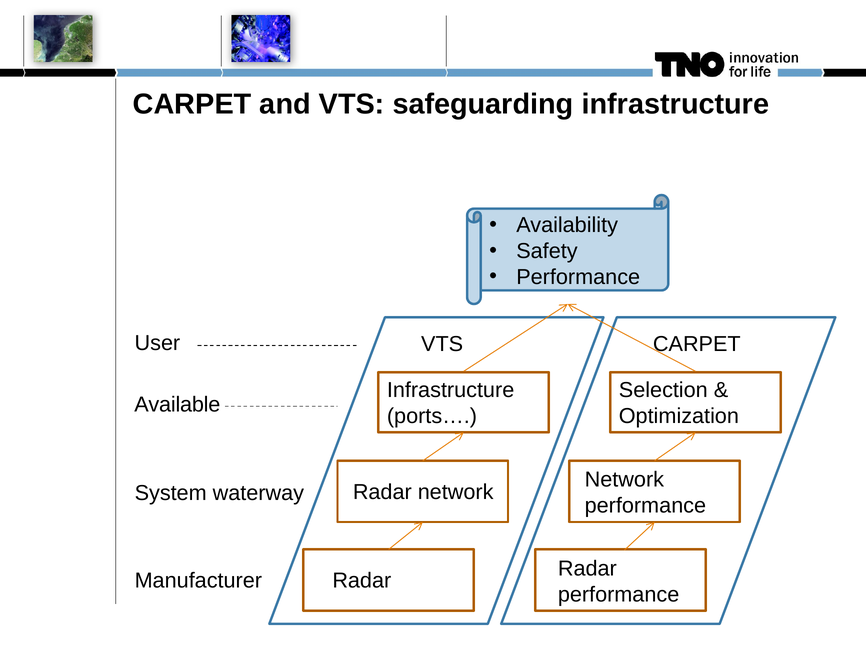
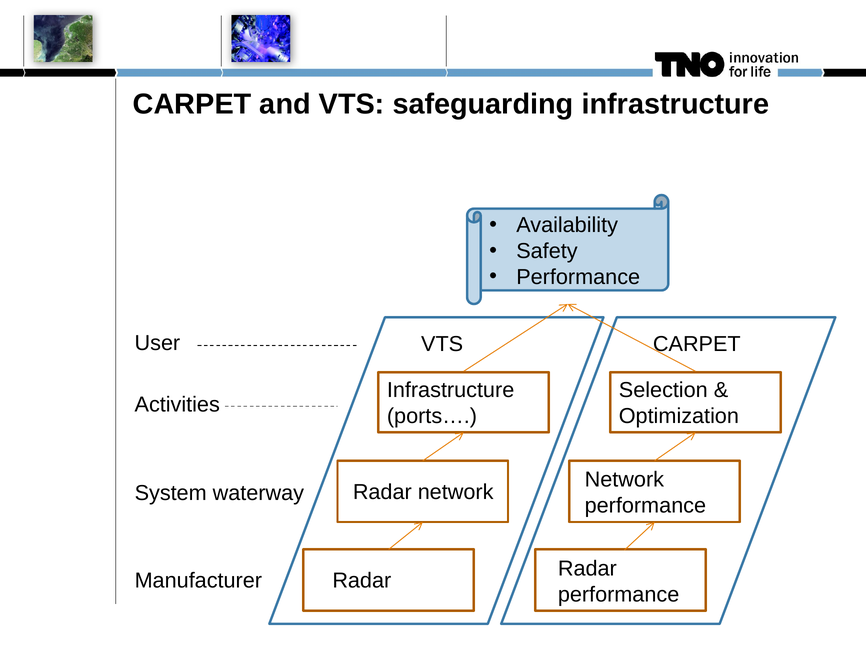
Available: Available -> Activities
